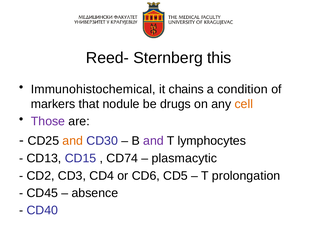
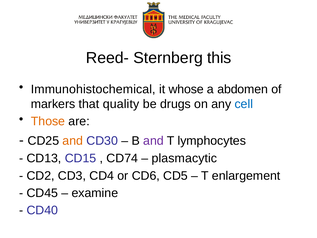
chains: chains -> whose
condition: condition -> abdomen
nodule: nodule -> quality
cell colour: orange -> blue
Those colour: purple -> orange
prolongation: prolongation -> enlargement
absence: absence -> examine
